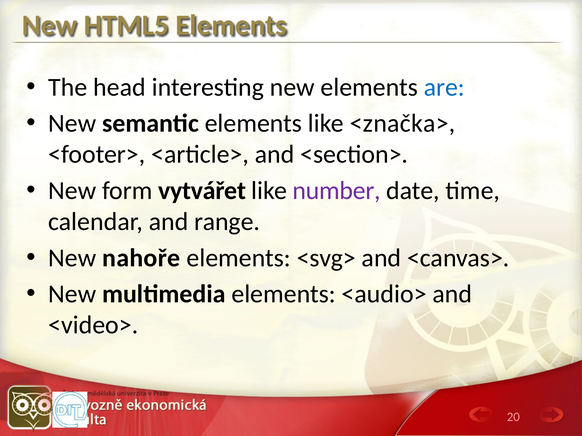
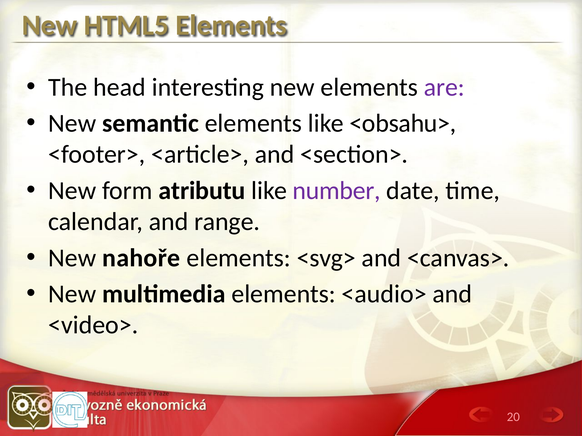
are colour: blue -> purple
<značka>: <značka> -> <obsahu>
vytvářet: vytvářet -> atributu
